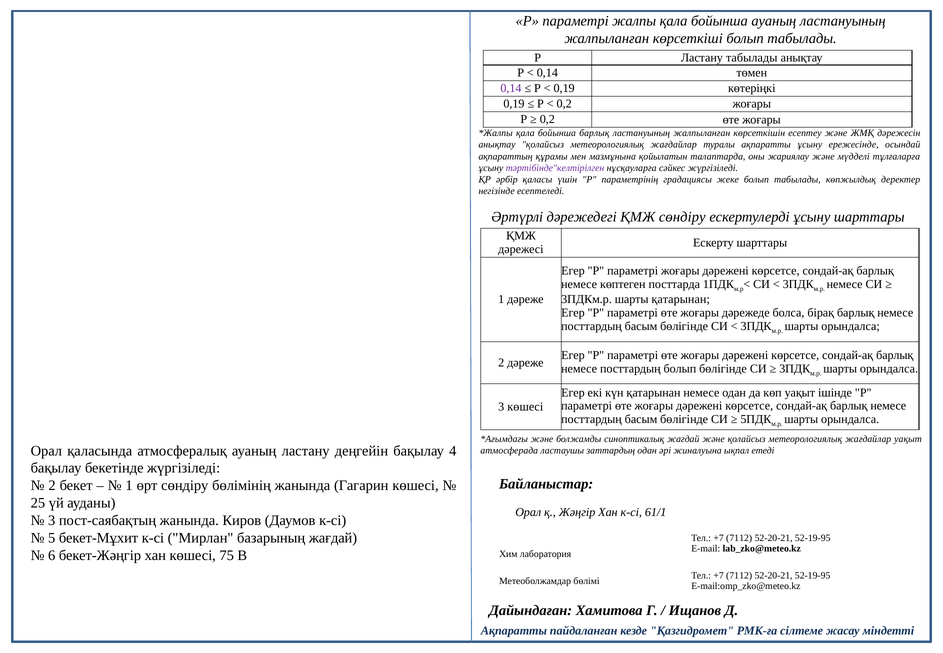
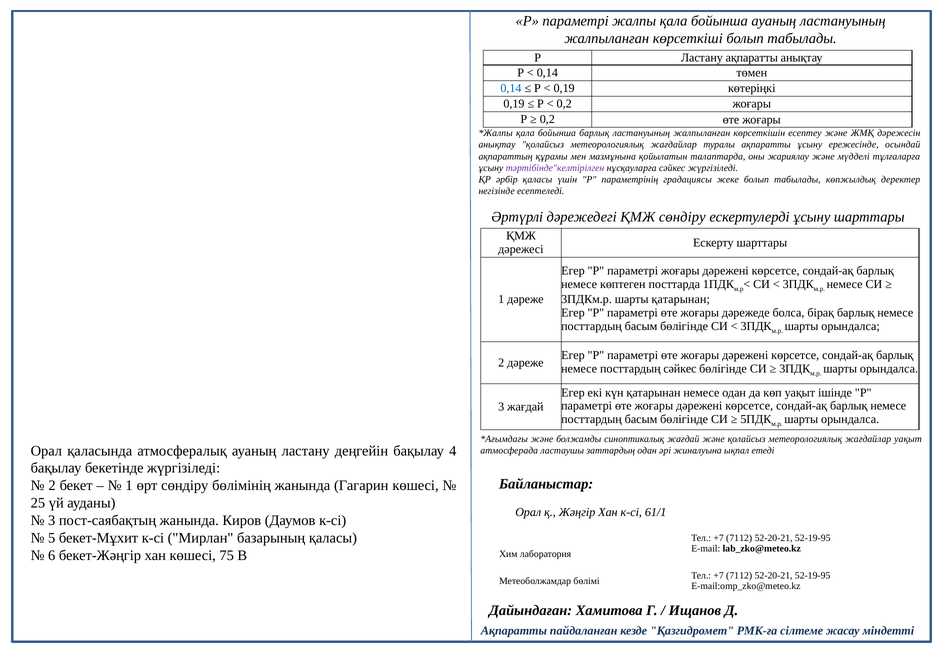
Ластану табылады: табылады -> ақпаратты
0,14 at (511, 88) colour: purple -> blue
посттардың болып: болып -> сәйкес
3 көшесі: көшесі -> жағдай
базарының жағдай: жағдай -> қаласы
